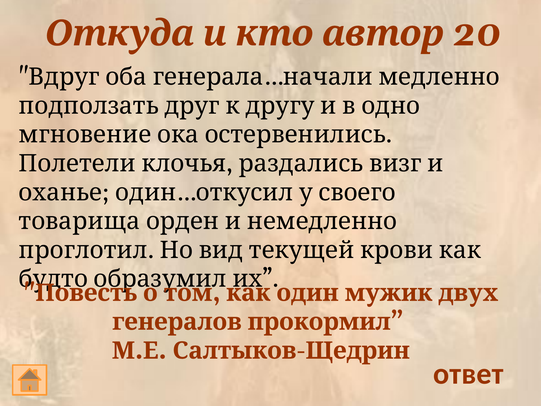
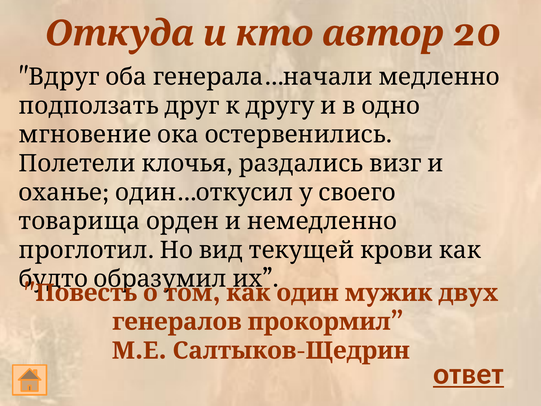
ответ underline: none -> present
